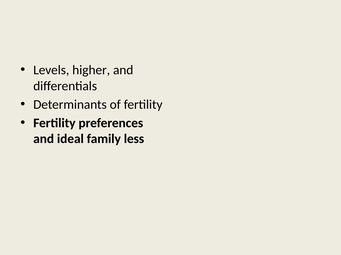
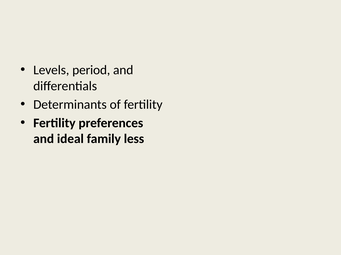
higher: higher -> period
